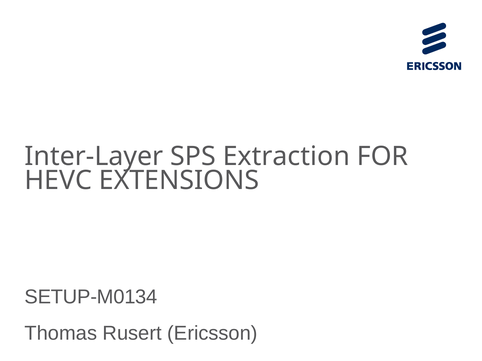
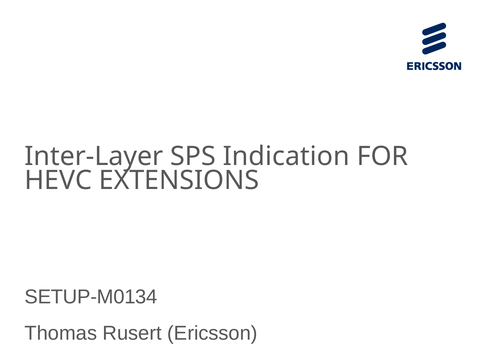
Extraction: Extraction -> Indication
